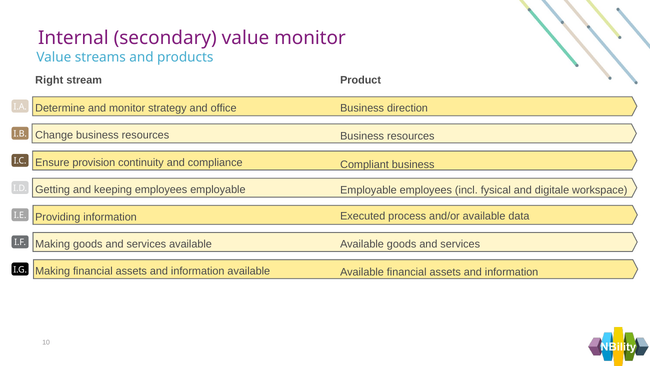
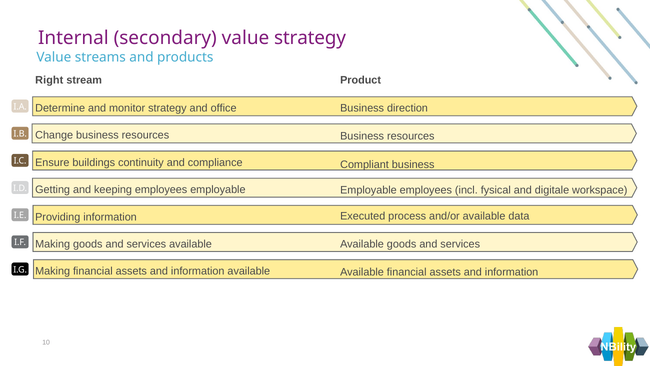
value monitor: monitor -> strategy
provision: provision -> buildings
